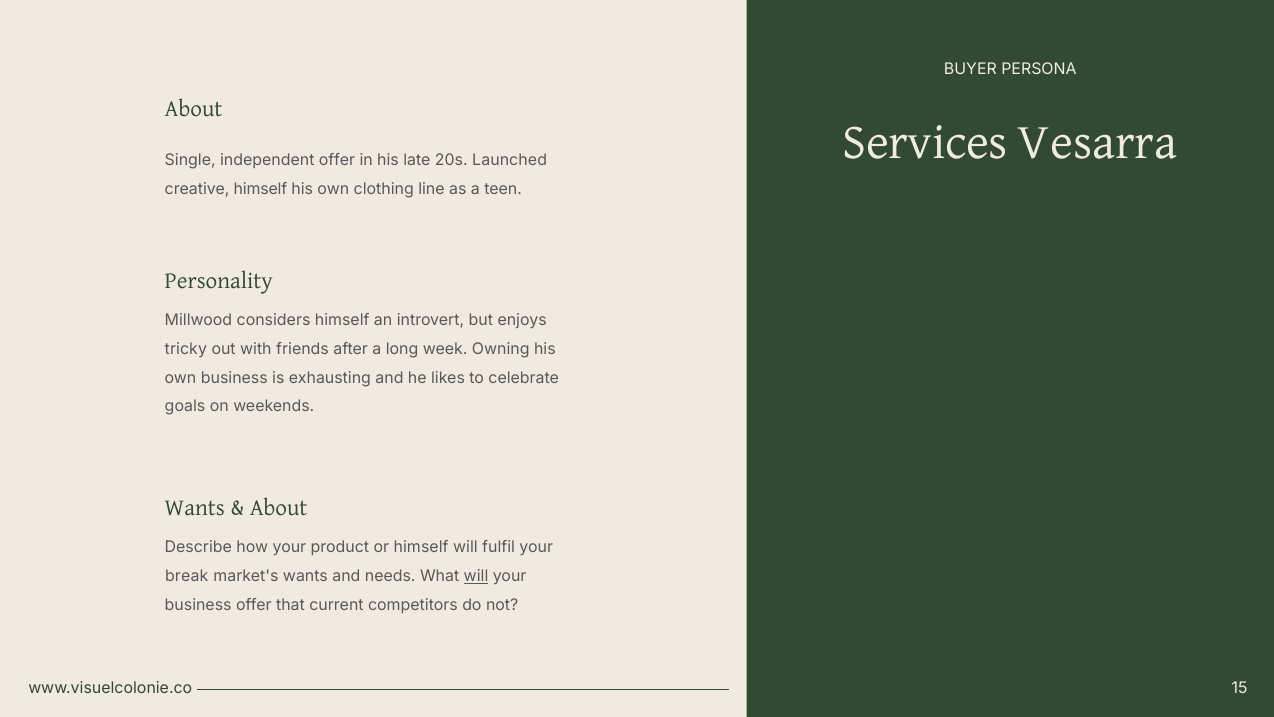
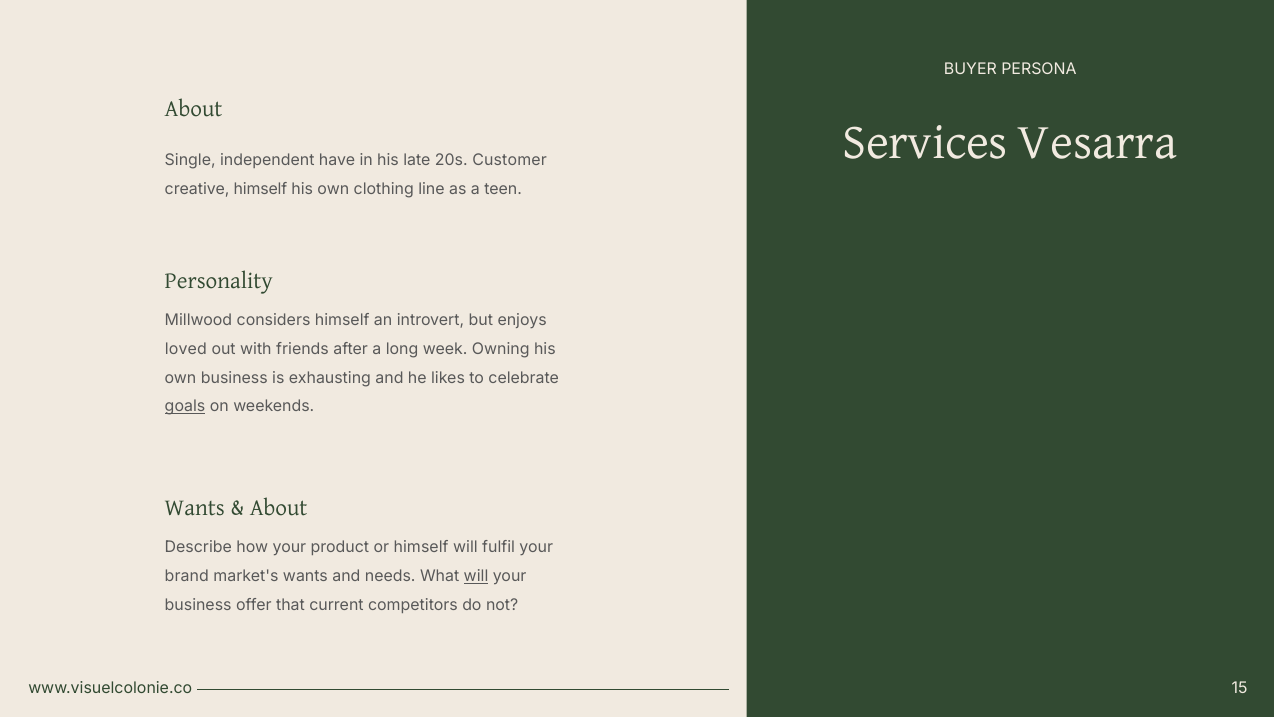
independent offer: offer -> have
Launched: Launched -> Customer
tricky: tricky -> loved
goals underline: none -> present
break: break -> brand
